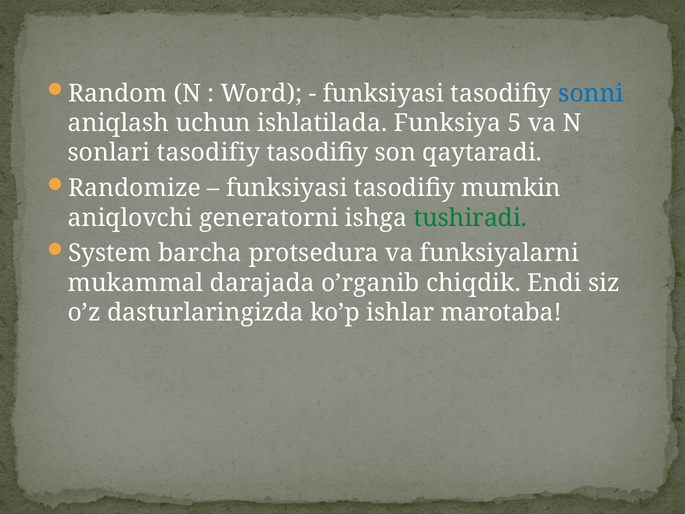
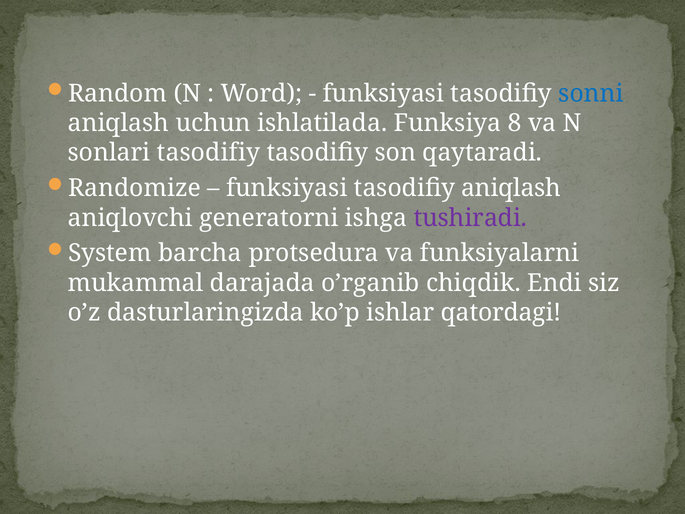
5: 5 -> 8
tasodifiy mumkin: mumkin -> aniqlash
tushiradi colour: green -> purple
marotaba: marotaba -> qatordagi
